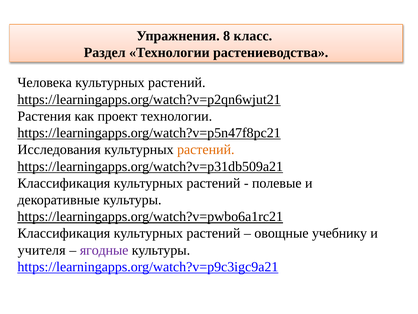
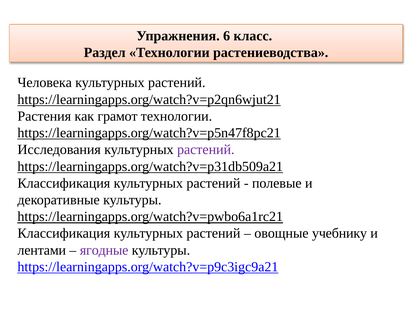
8: 8 -> 6
проект: проект -> грамот
растений at (206, 149) colour: orange -> purple
учителя: учителя -> лентами
